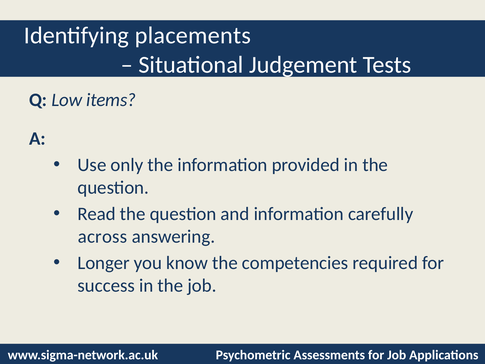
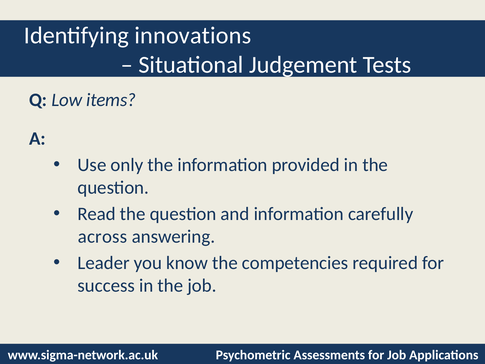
placements: placements -> innovations
Longer: Longer -> Leader
